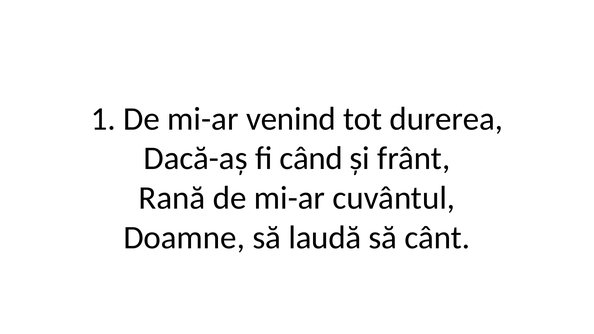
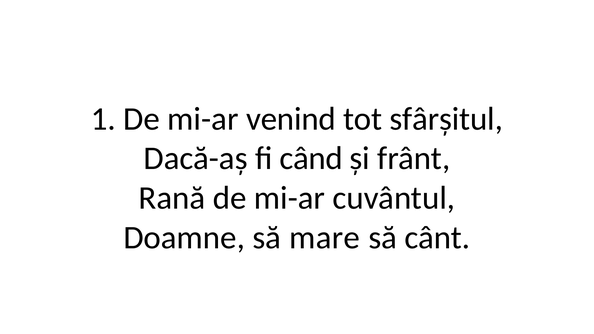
durerea: durerea -> sfârșitul
laudă: laudă -> mare
